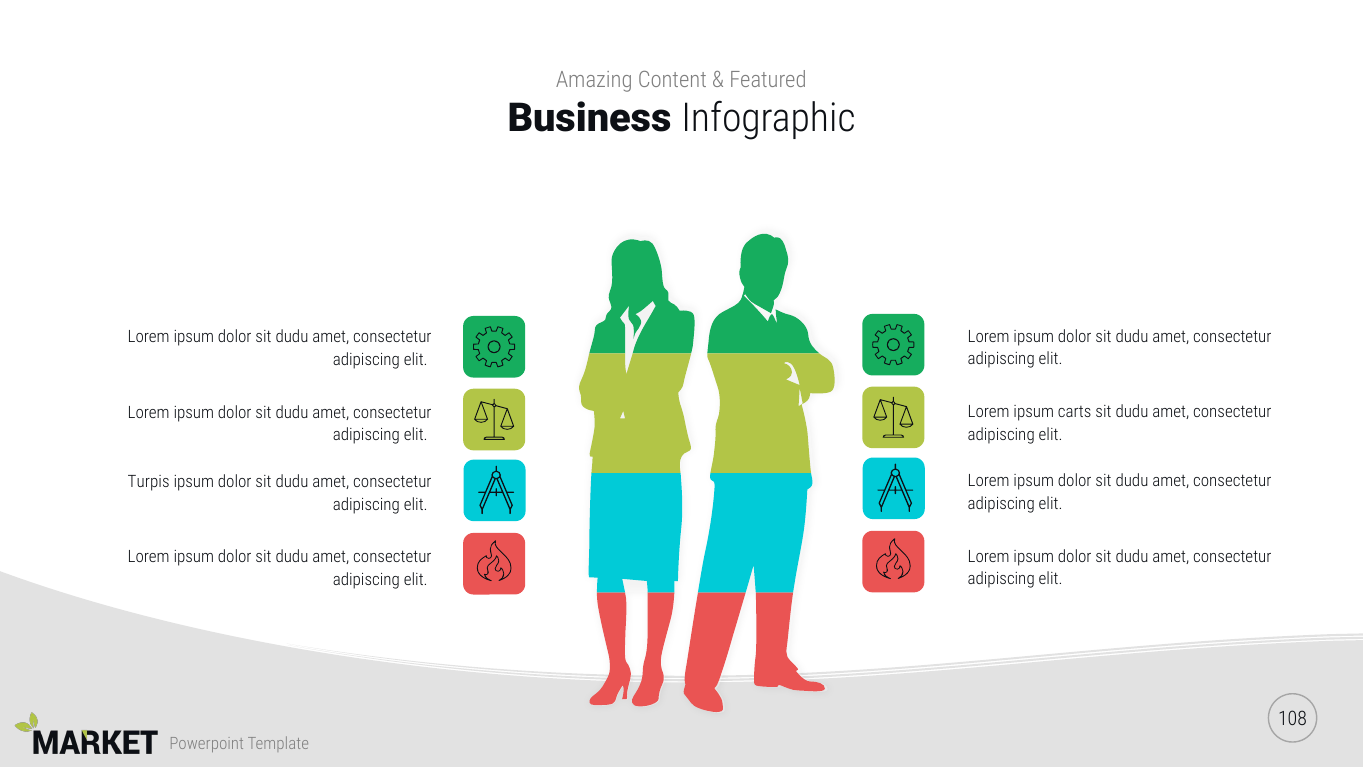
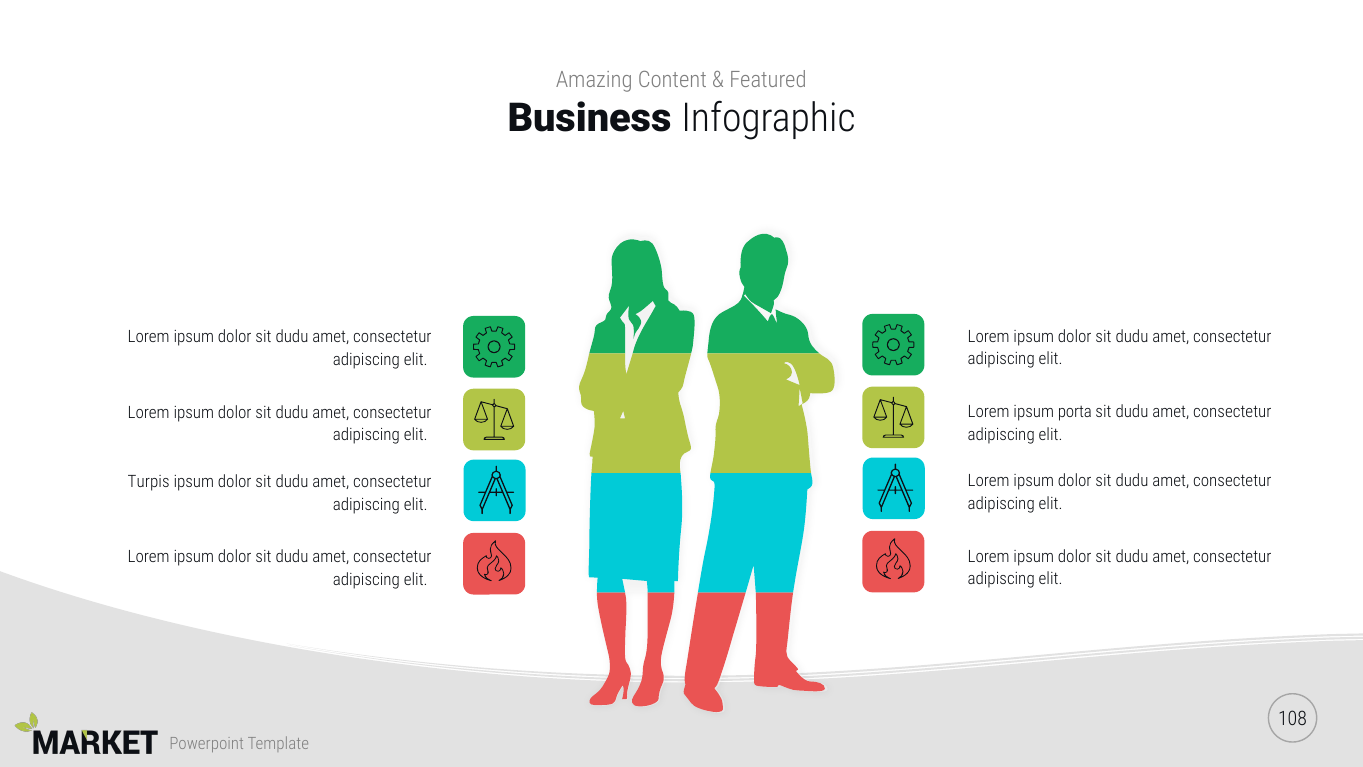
carts: carts -> porta
